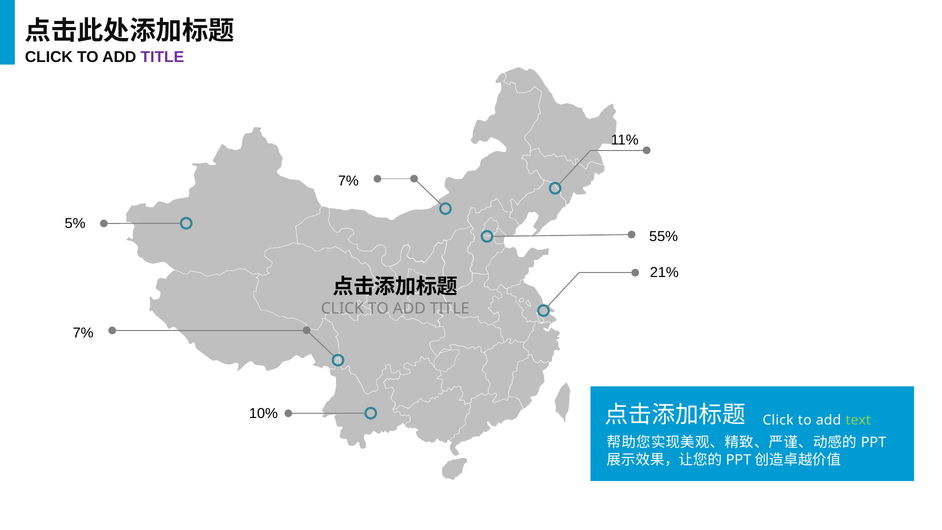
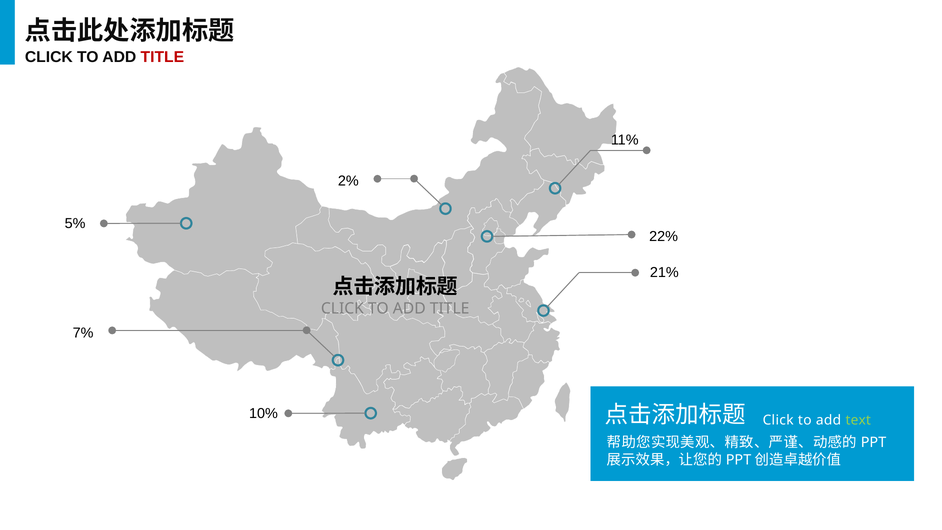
TITLE at (162, 57) colour: purple -> red
7% at (348, 181): 7% -> 2%
55%: 55% -> 22%
